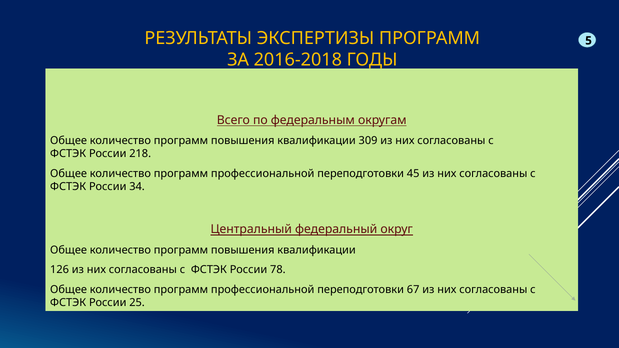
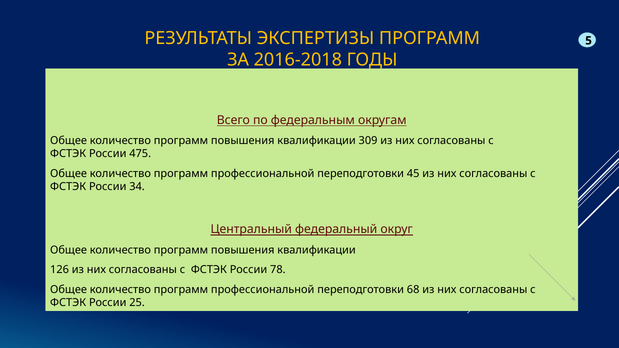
218: 218 -> 475
67: 67 -> 68
